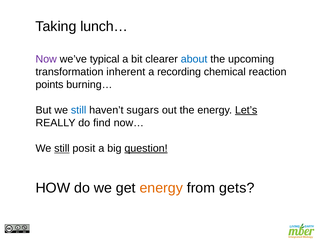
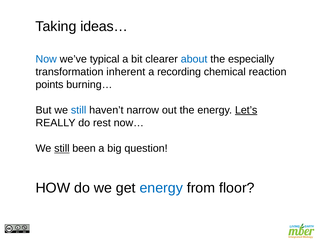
lunch…: lunch… -> ideas…
Now colour: purple -> blue
upcoming: upcoming -> especially
sugars: sugars -> narrow
find: find -> rest
posit: posit -> been
question underline: present -> none
energy at (161, 188) colour: orange -> blue
gets: gets -> floor
